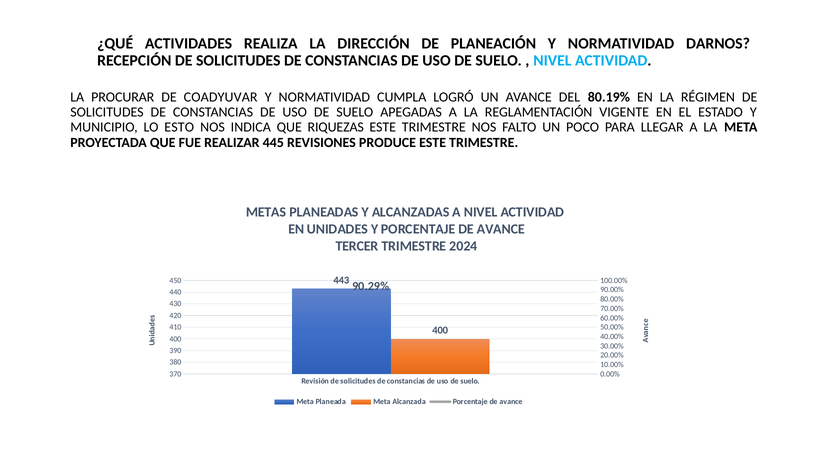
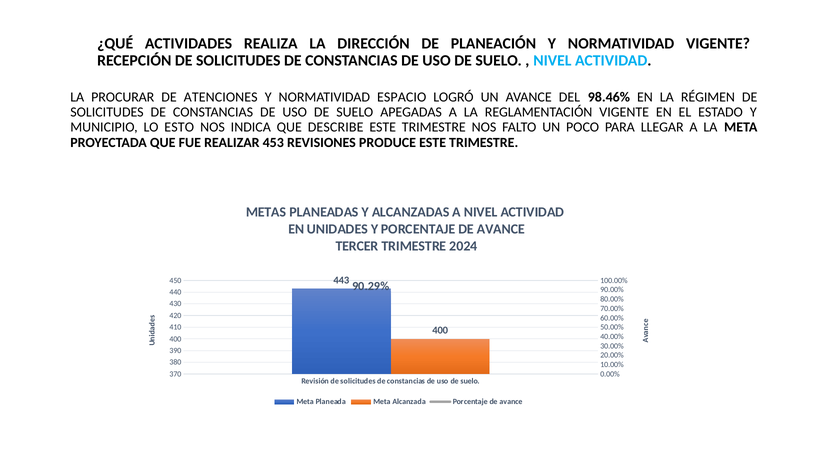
NORMATIVIDAD DARNOS: DARNOS -> VIGENTE
COADYUVAR: COADYUVAR -> ATENCIONES
CUMPLA: CUMPLA -> ESPACIO
80.19%: 80.19% -> 98.46%
RIQUEZAS: RIQUEZAS -> DESCRIBE
445: 445 -> 453
